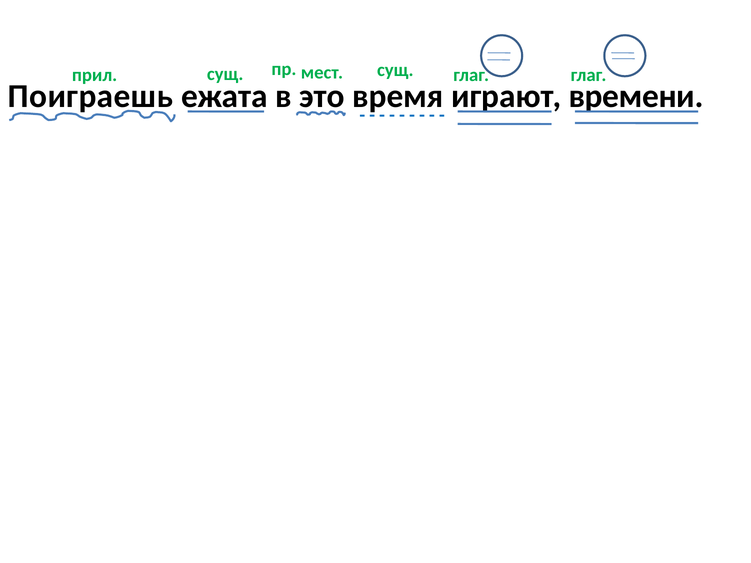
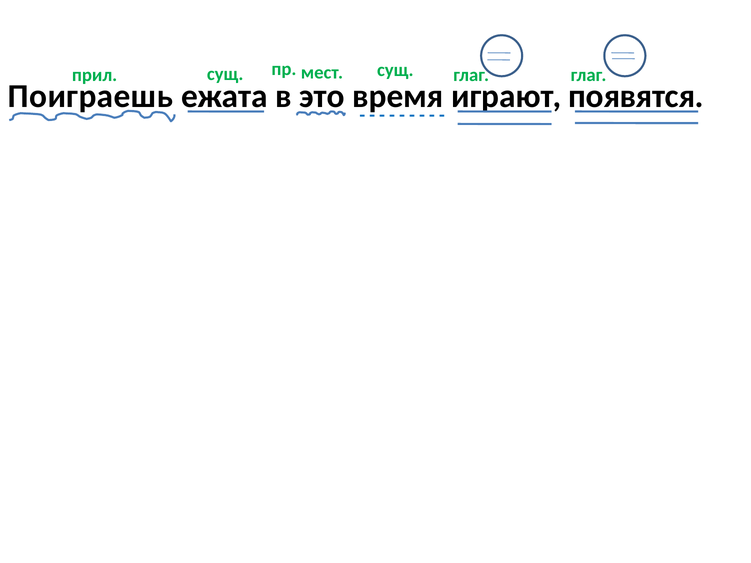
времени: времени -> появятся
